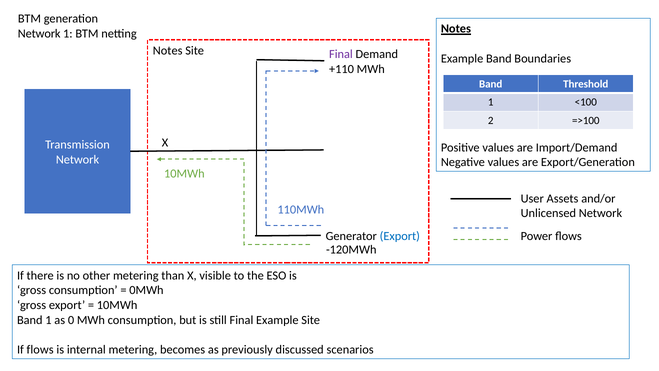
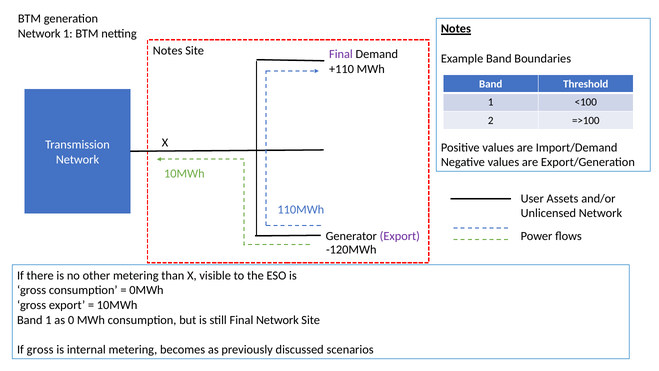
Export at (400, 236) colour: blue -> purple
Final Example: Example -> Network
If flows: flows -> gross
